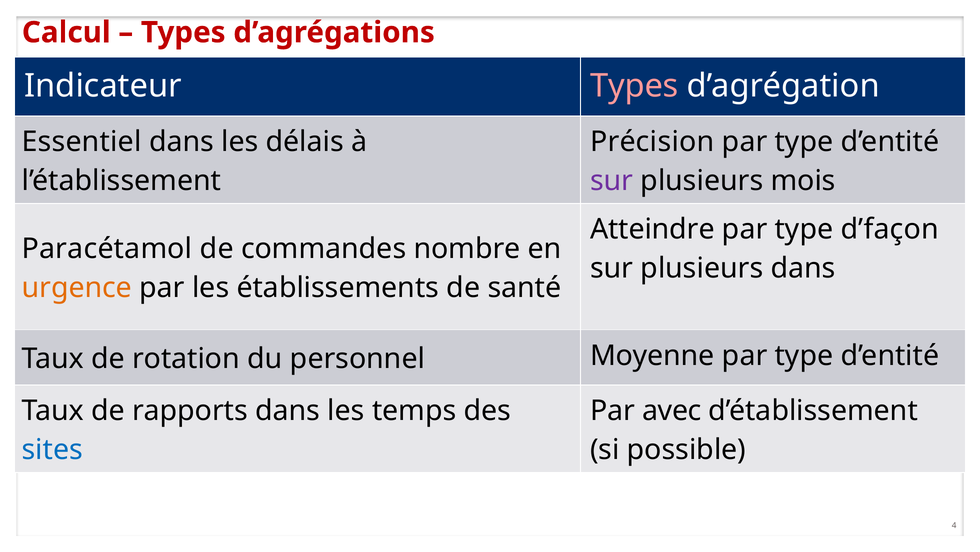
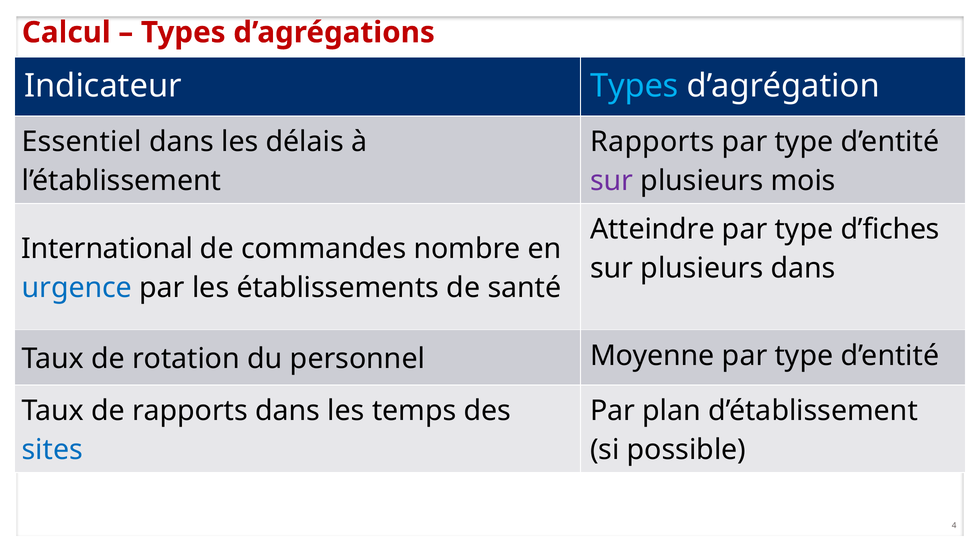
Types at (634, 86) colour: pink -> light blue
Précision at (652, 142): Précision -> Rapports
d’façon: d’façon -> d’fiches
Paracétamol: Paracétamol -> International
urgence colour: orange -> blue
avec: avec -> plan
